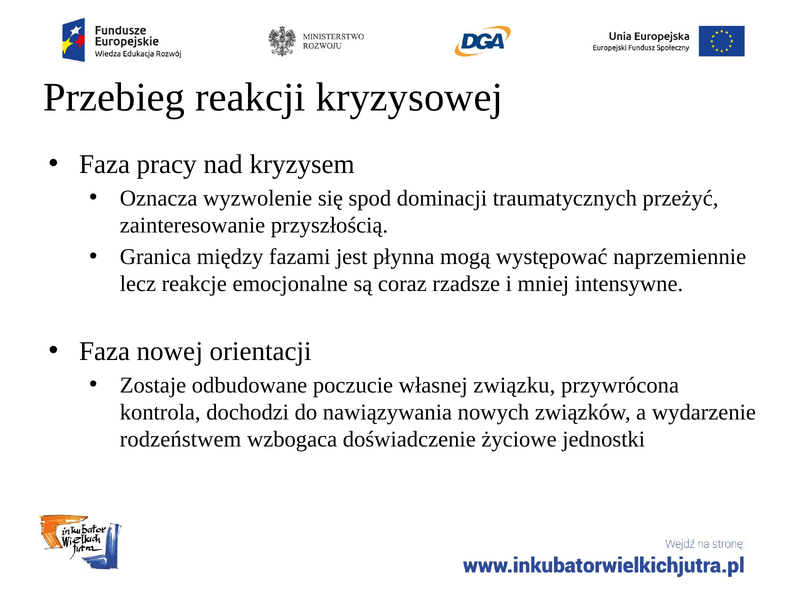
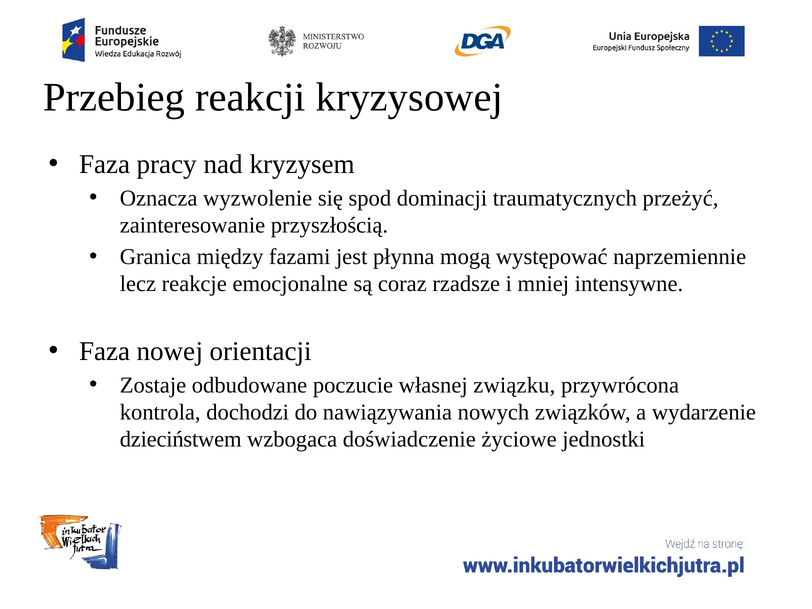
rodzeństwem: rodzeństwem -> dzieciństwem
